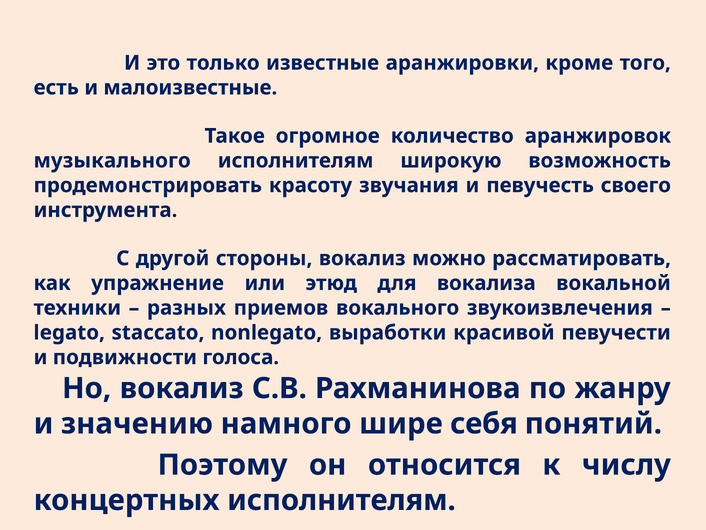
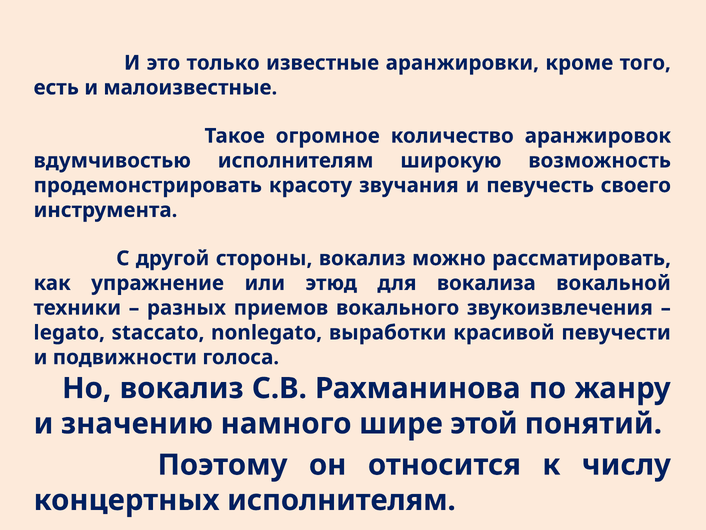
музыкального: музыкального -> вдумчивостью
себя: себя -> этой
